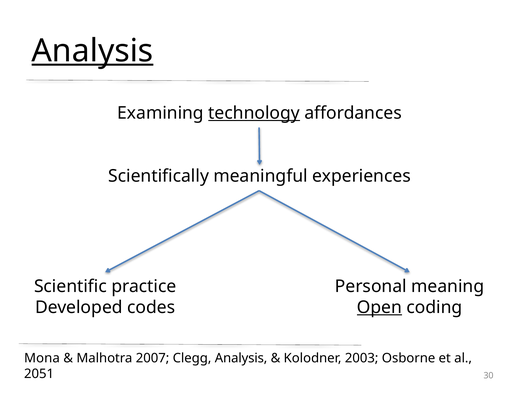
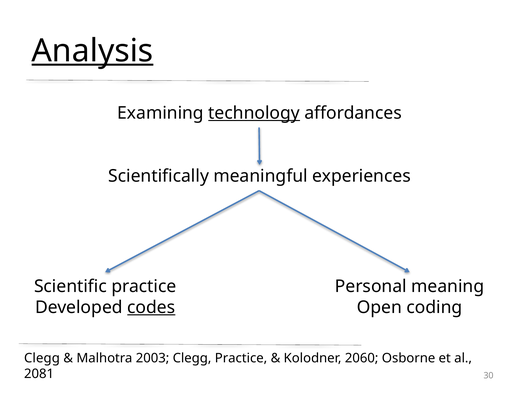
codes underline: none -> present
Open underline: present -> none
Mona at (42, 358): Mona -> Clegg
2007: 2007 -> 2003
Clegg Analysis: Analysis -> Practice
2003: 2003 -> 2060
2051: 2051 -> 2081
